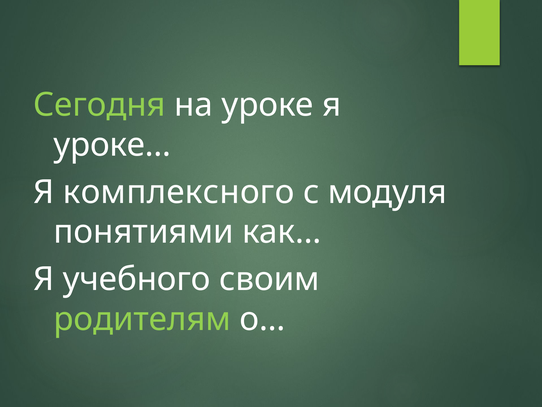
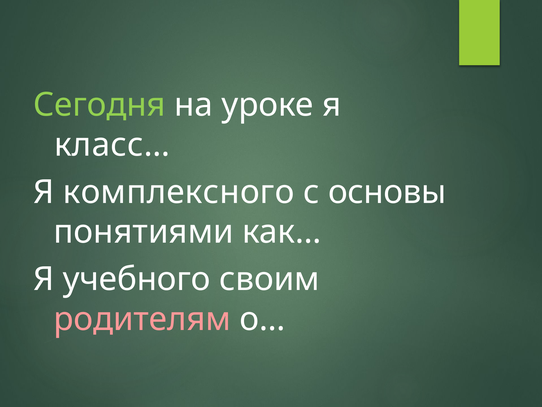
уроке…: уроке… -> класс…
модуля: модуля -> основы
родителям colour: light green -> pink
